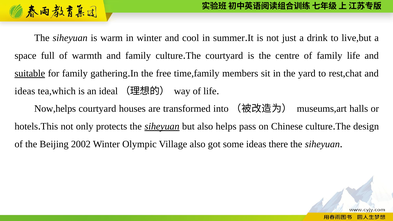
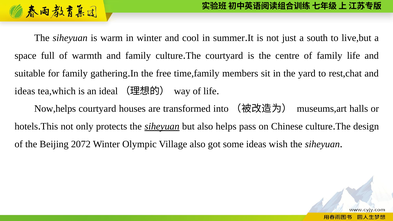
drink: drink -> south
suitable underline: present -> none
2002: 2002 -> 2072
there: there -> wish
